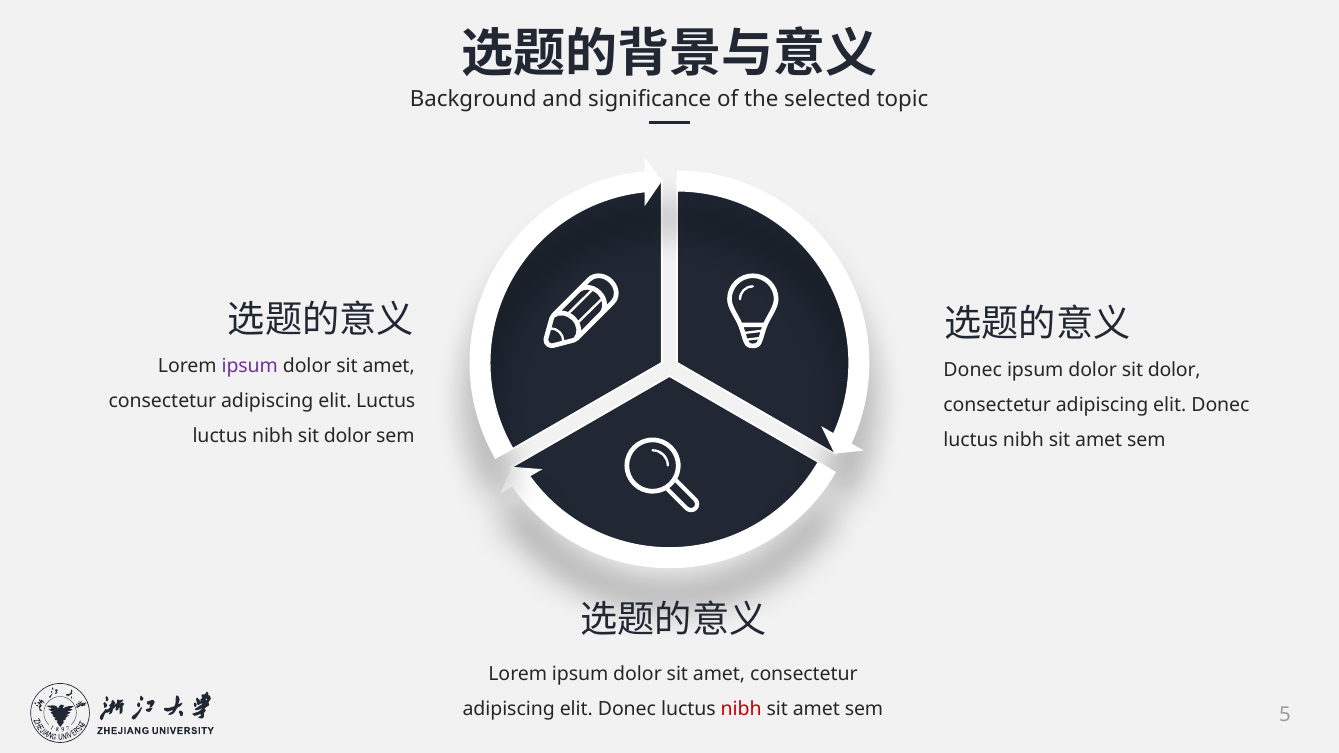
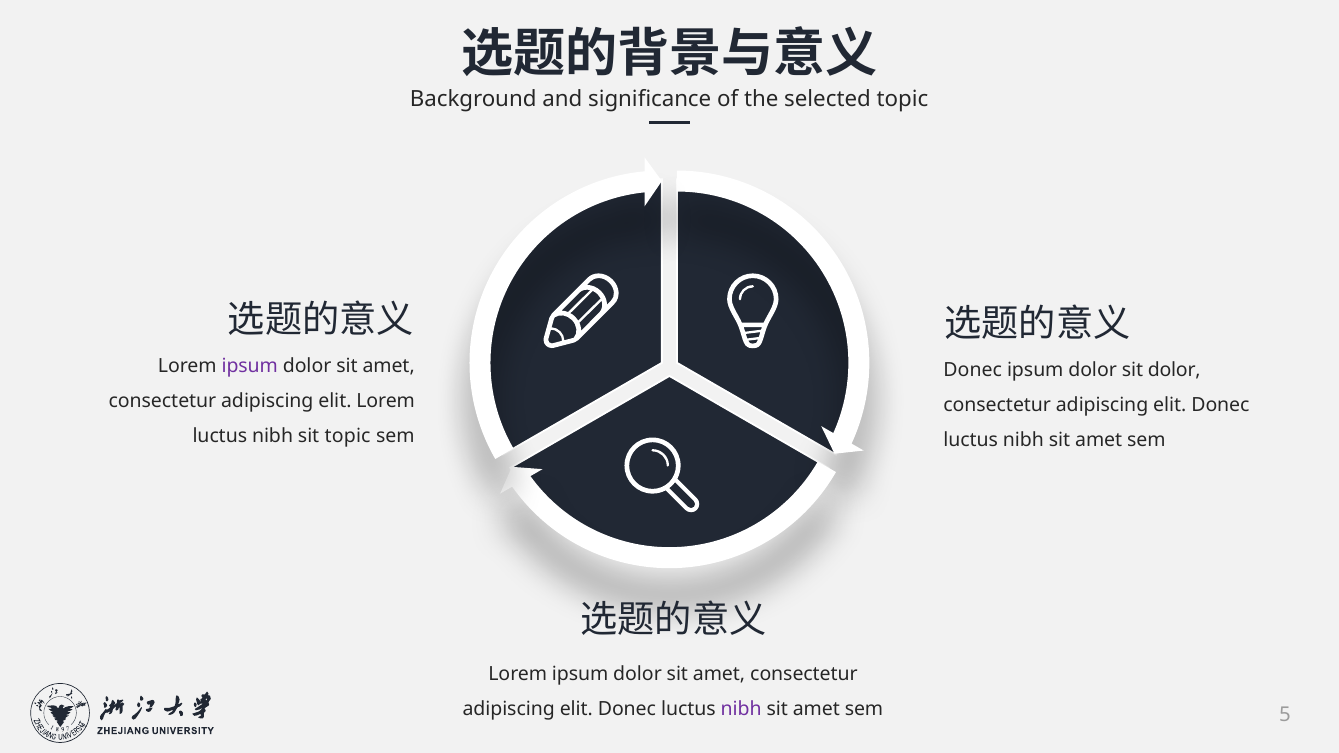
elit Luctus: Luctus -> Lorem
nibh sit dolor: dolor -> topic
nibh at (741, 709) colour: red -> purple
